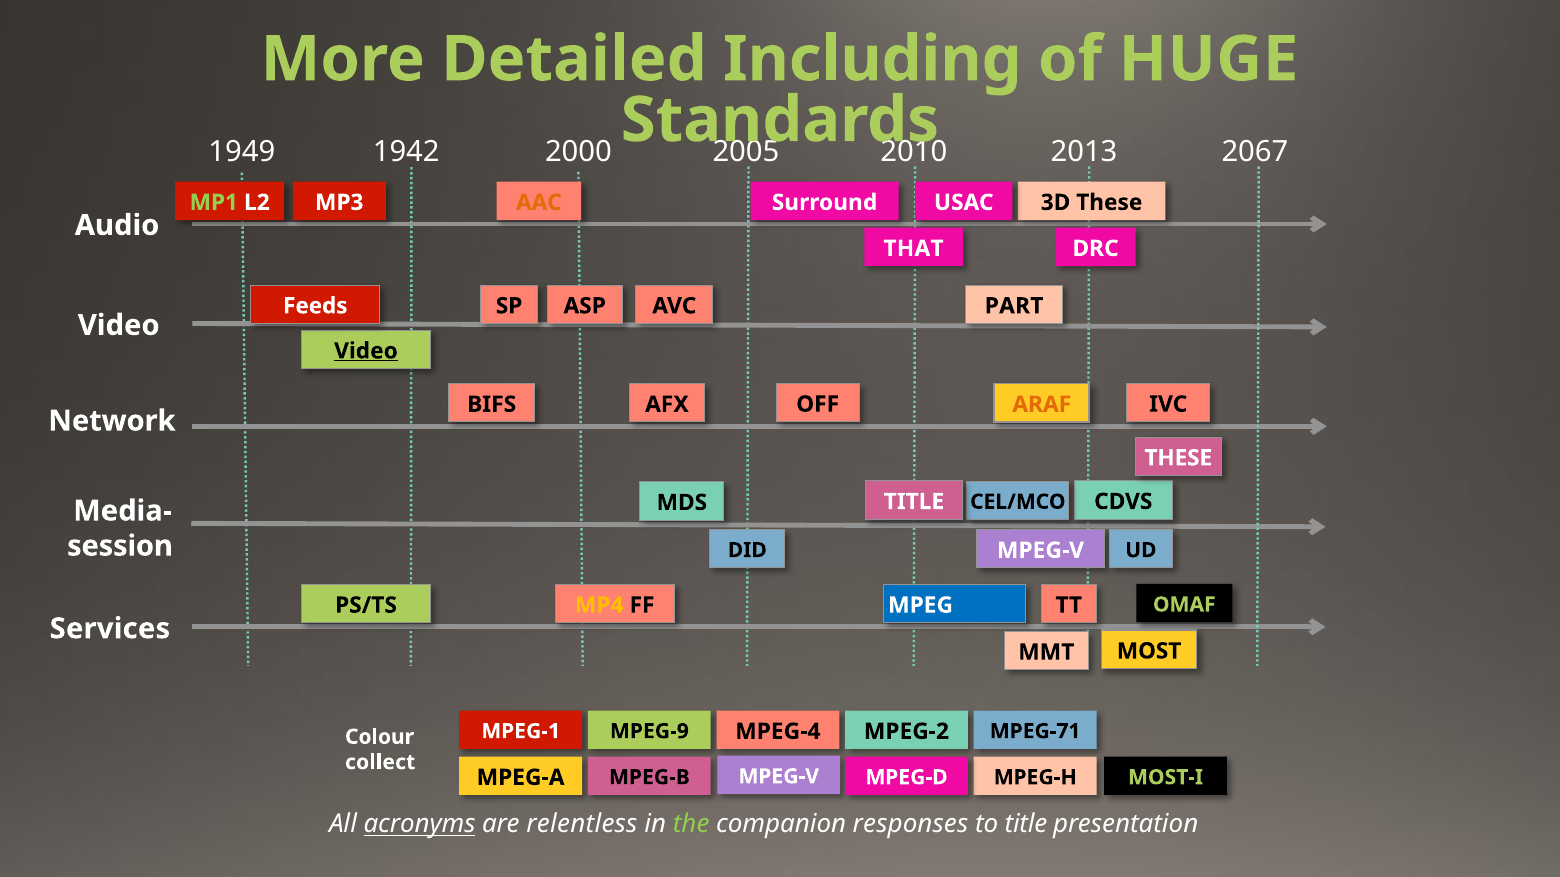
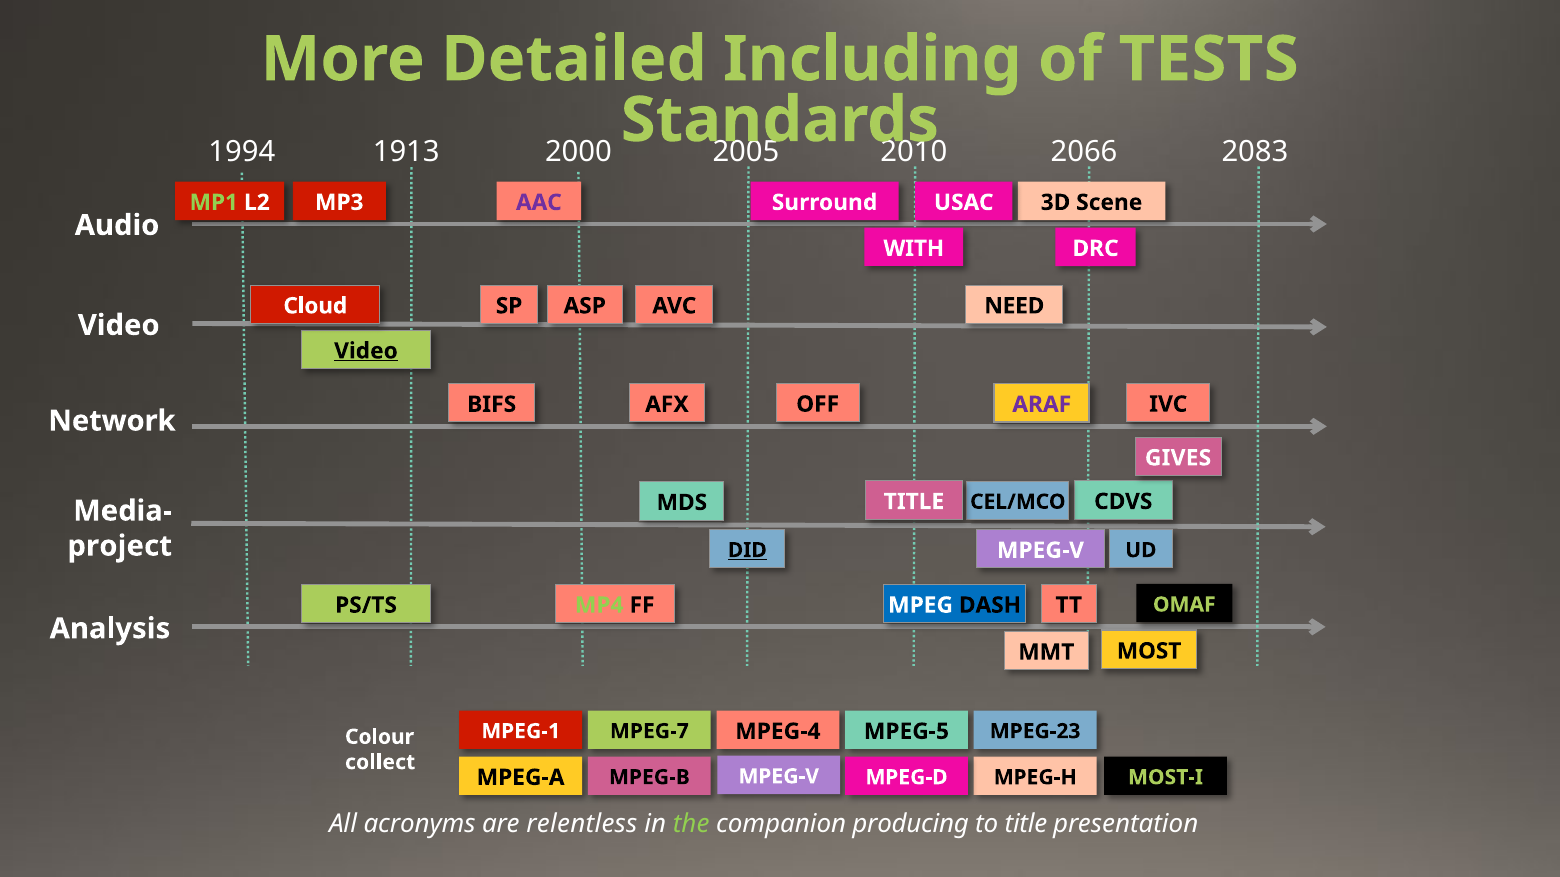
HUGE: HUGE -> TESTS
1949: 1949 -> 1994
1942: 1942 -> 1913
2013: 2013 -> 2066
2067: 2067 -> 2083
AAC colour: orange -> purple
3D These: These -> Scene
THAT: THAT -> WITH
Feeds: Feeds -> Cloud
PART: PART -> NEED
ARAF colour: orange -> purple
THESE at (1178, 458): THESE -> GIVES
session: session -> project
DID underline: none -> present
MP4 colour: yellow -> light green
DASH colour: blue -> black
Services: Services -> Analysis
MPEG-9: MPEG-9 -> MPEG-7
MPEG-2: MPEG-2 -> MPEG-5
MPEG-71: MPEG-71 -> MPEG-23
acronyms underline: present -> none
responses: responses -> producing
